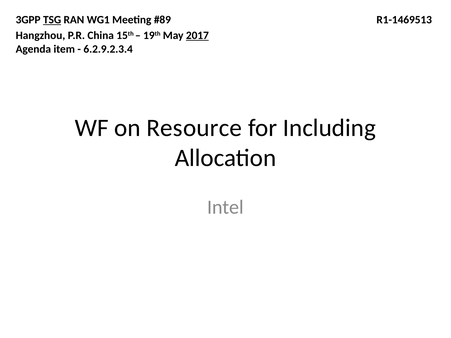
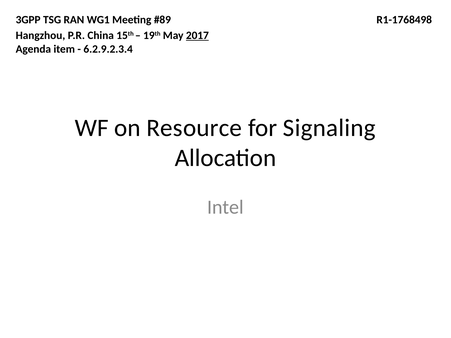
TSG underline: present -> none
R1-1469513: R1-1469513 -> R1-1768498
Including: Including -> Signaling
